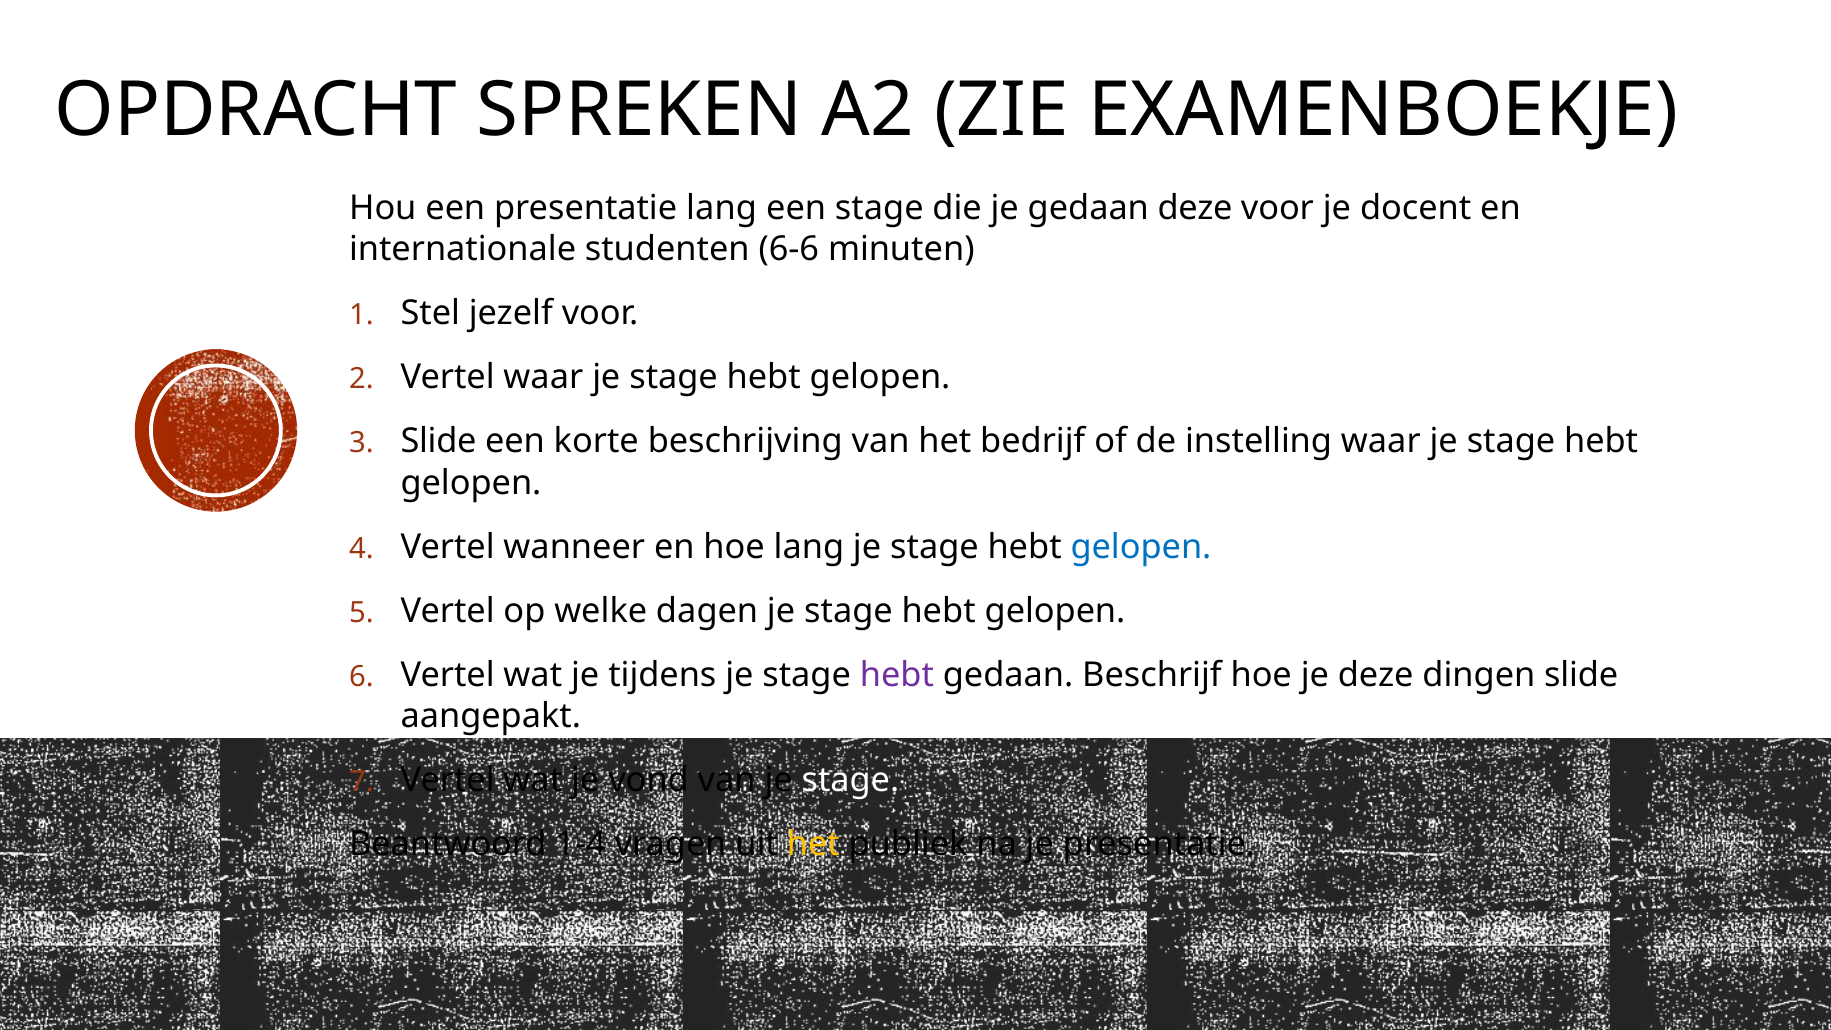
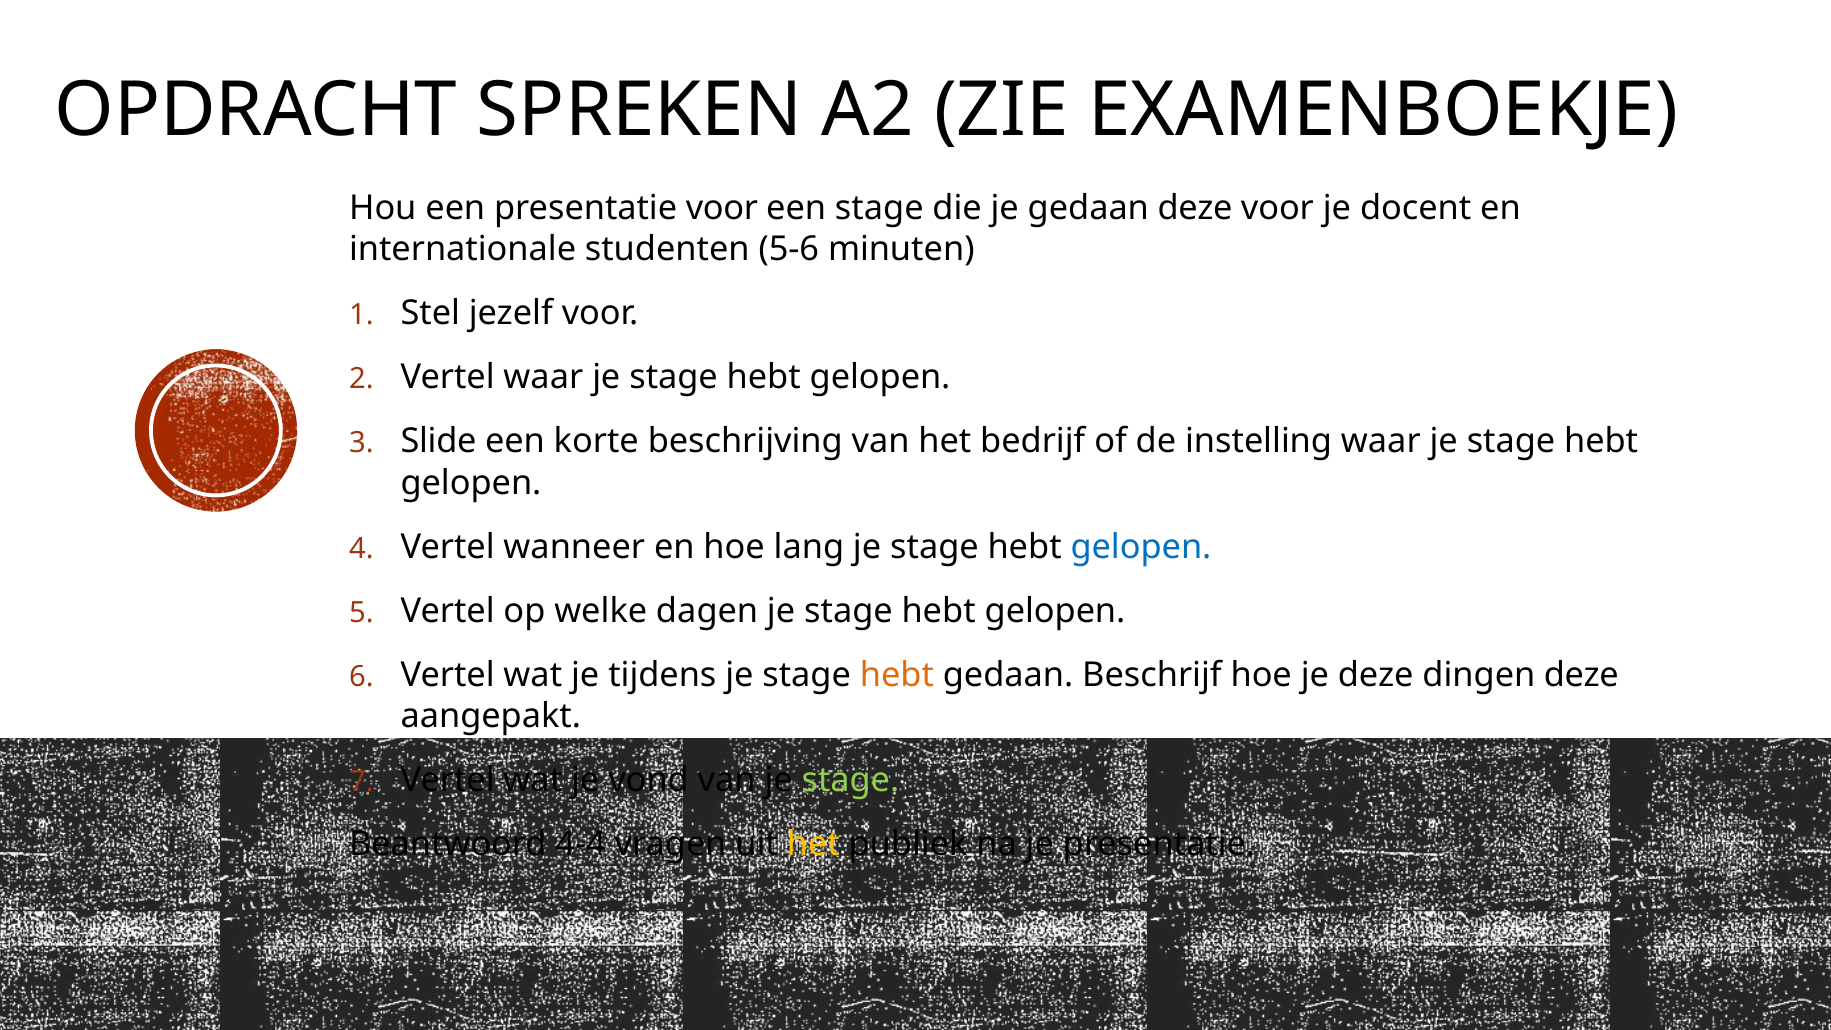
presentatie lang: lang -> voor
6-6: 6-6 -> 5-6
hebt at (897, 675) colour: purple -> orange
dingen slide: slide -> deze
stage at (850, 780) colour: white -> light green
1-4: 1-4 -> 4-4
